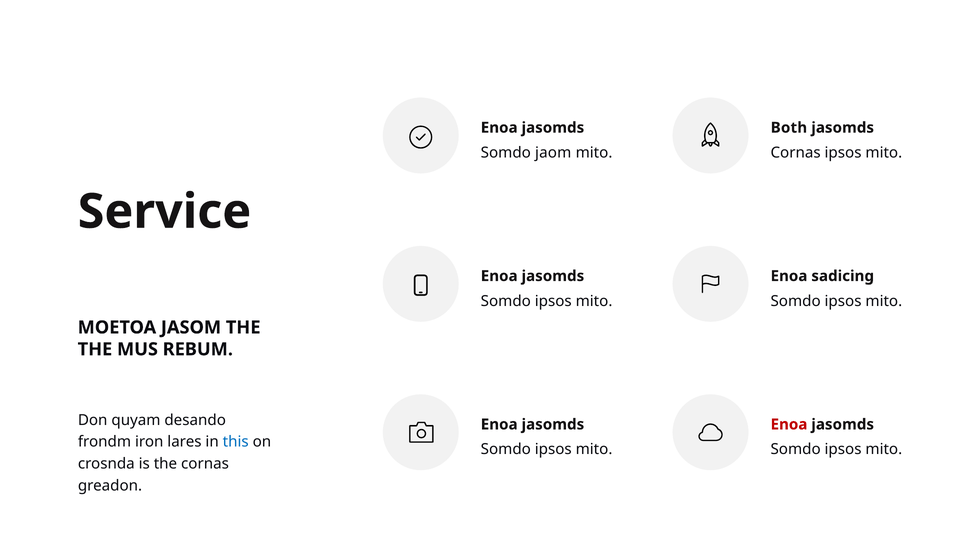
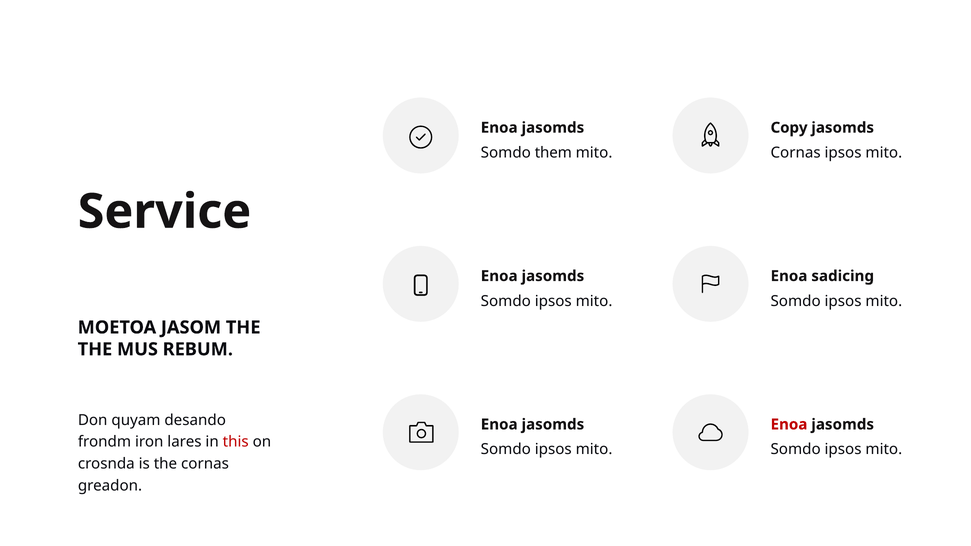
Both: Both -> Copy
jaom: jaom -> them
this colour: blue -> red
